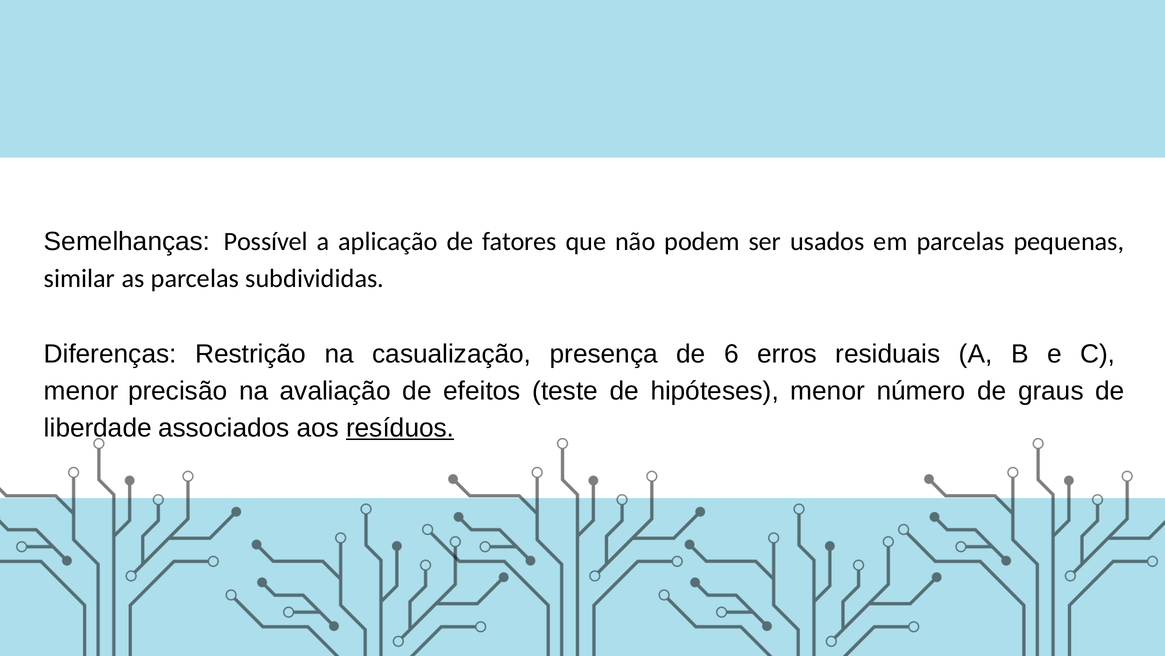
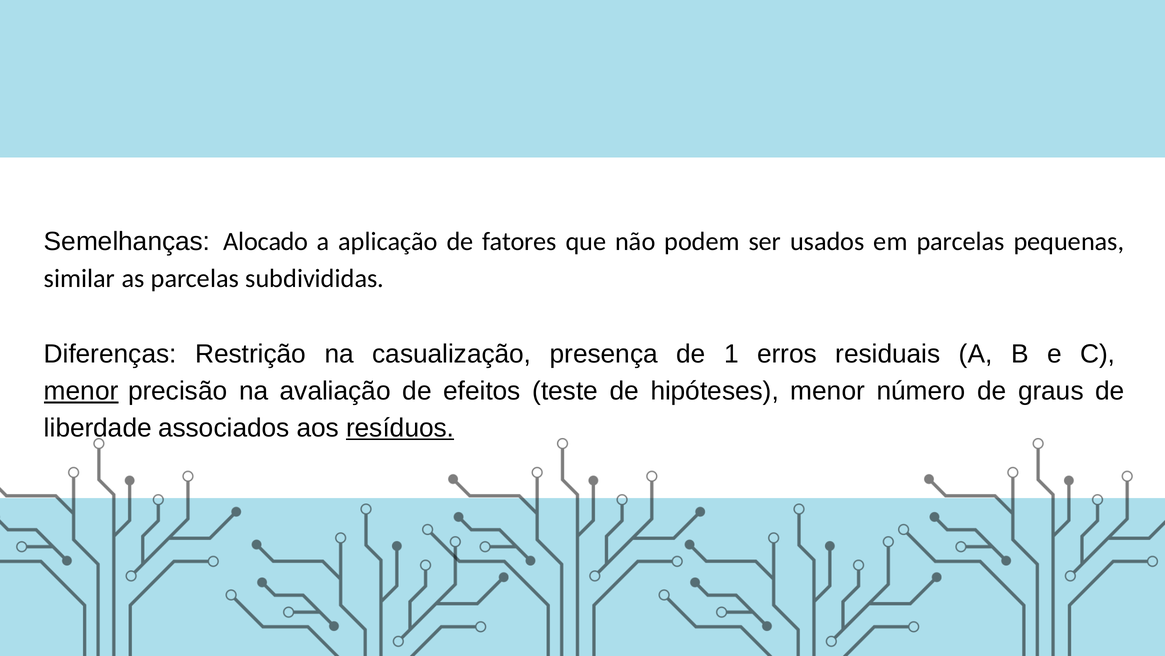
Possível: Possível -> Alocado
6: 6 -> 1
menor at (81, 391) underline: none -> present
